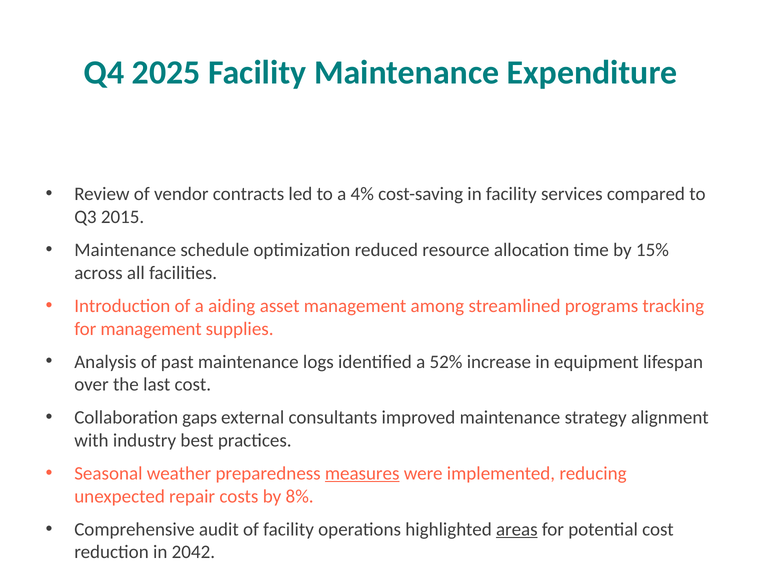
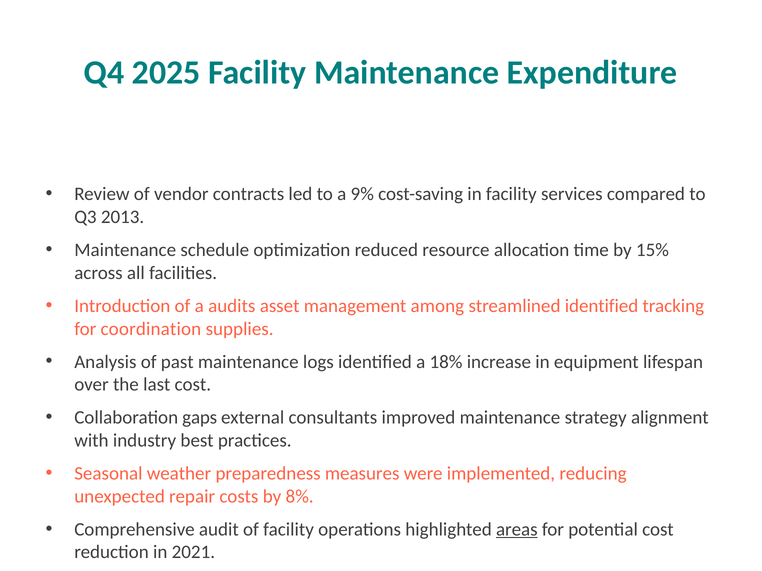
4%: 4% -> 9%
2015: 2015 -> 2013
aiding: aiding -> audits
streamlined programs: programs -> identified
for management: management -> coordination
52%: 52% -> 18%
measures underline: present -> none
2042: 2042 -> 2021
